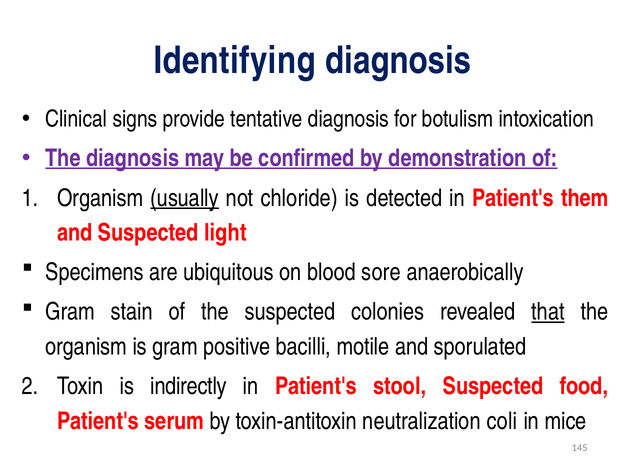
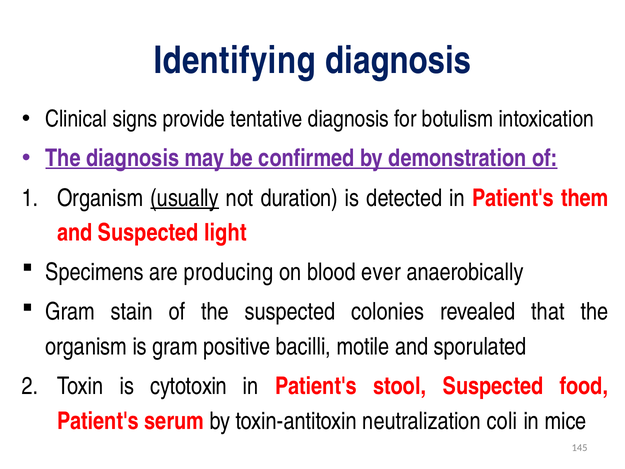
chloride: chloride -> duration
ubiquitous: ubiquitous -> producing
sore: sore -> ever
that underline: present -> none
indirectly: indirectly -> cytotoxin
